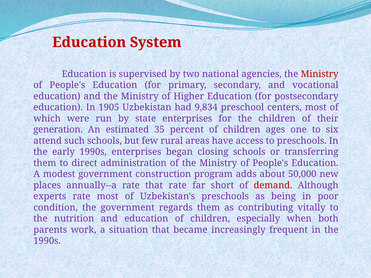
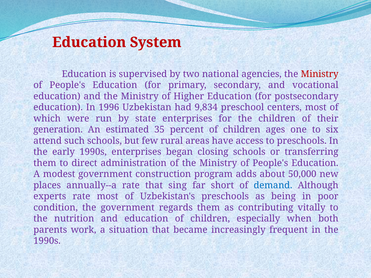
1905: 1905 -> 1996
that rate: rate -> sing
demand colour: red -> blue
